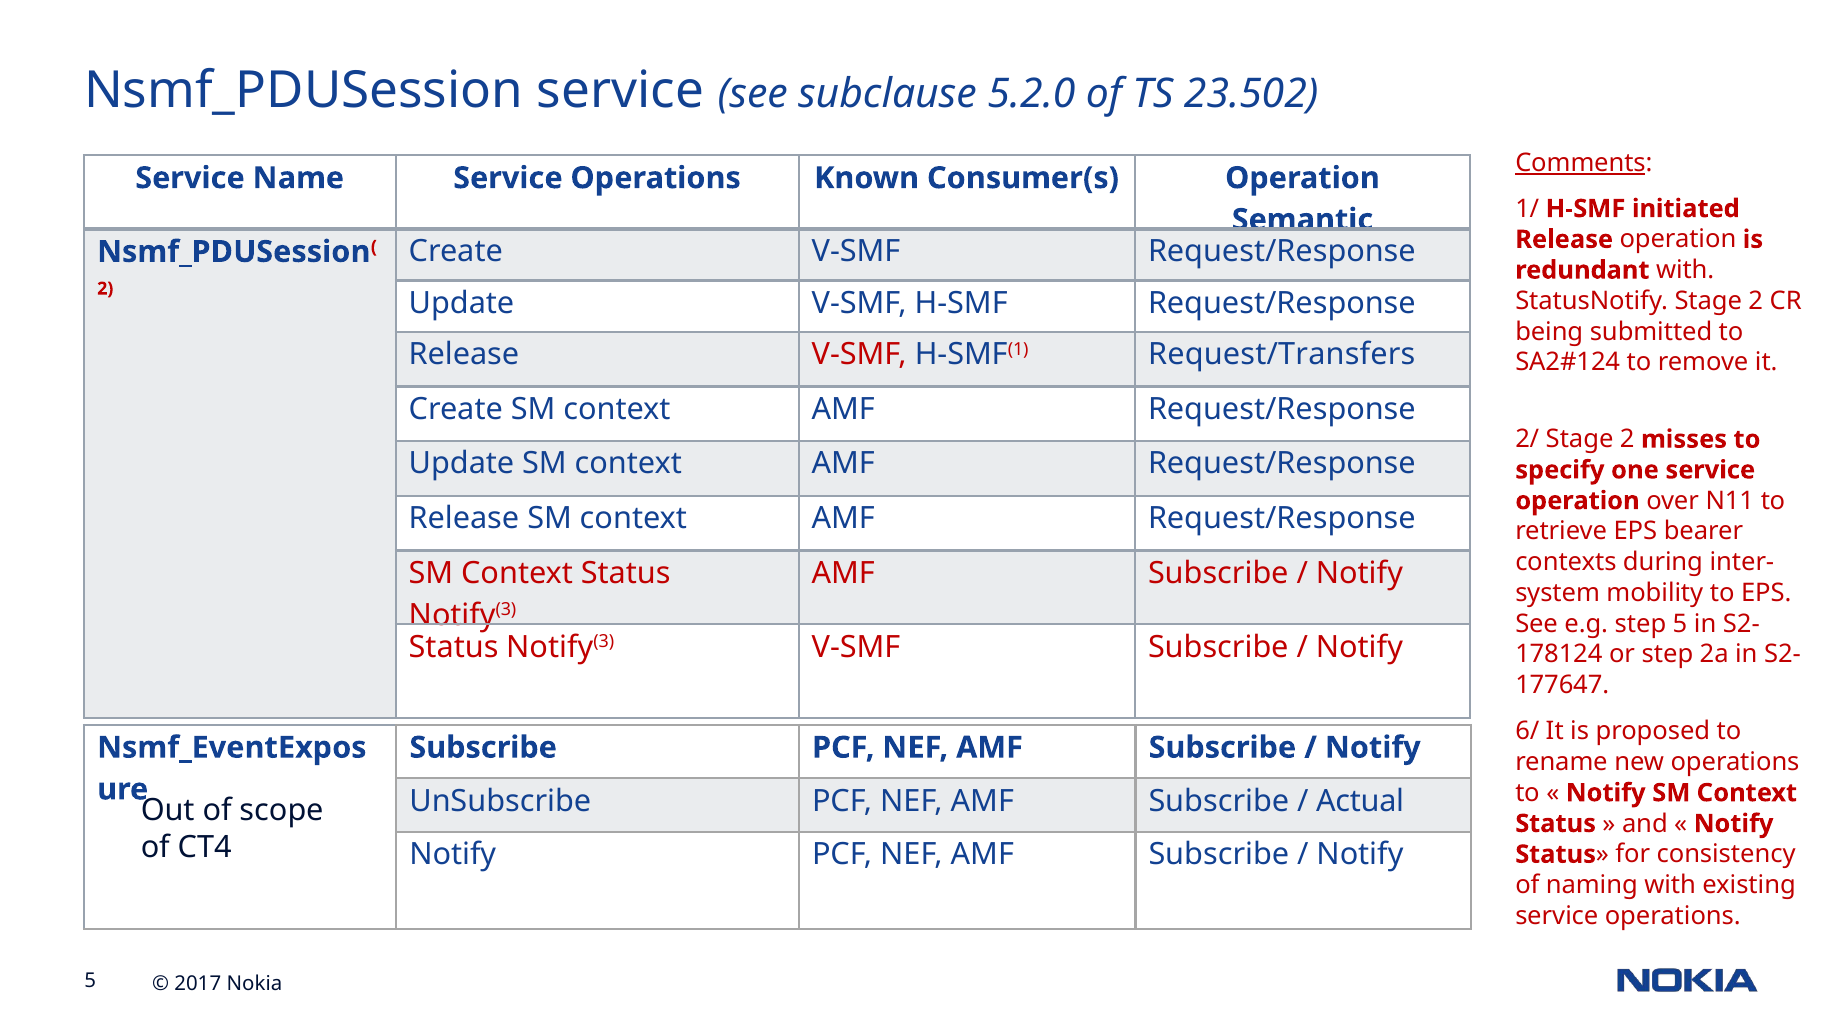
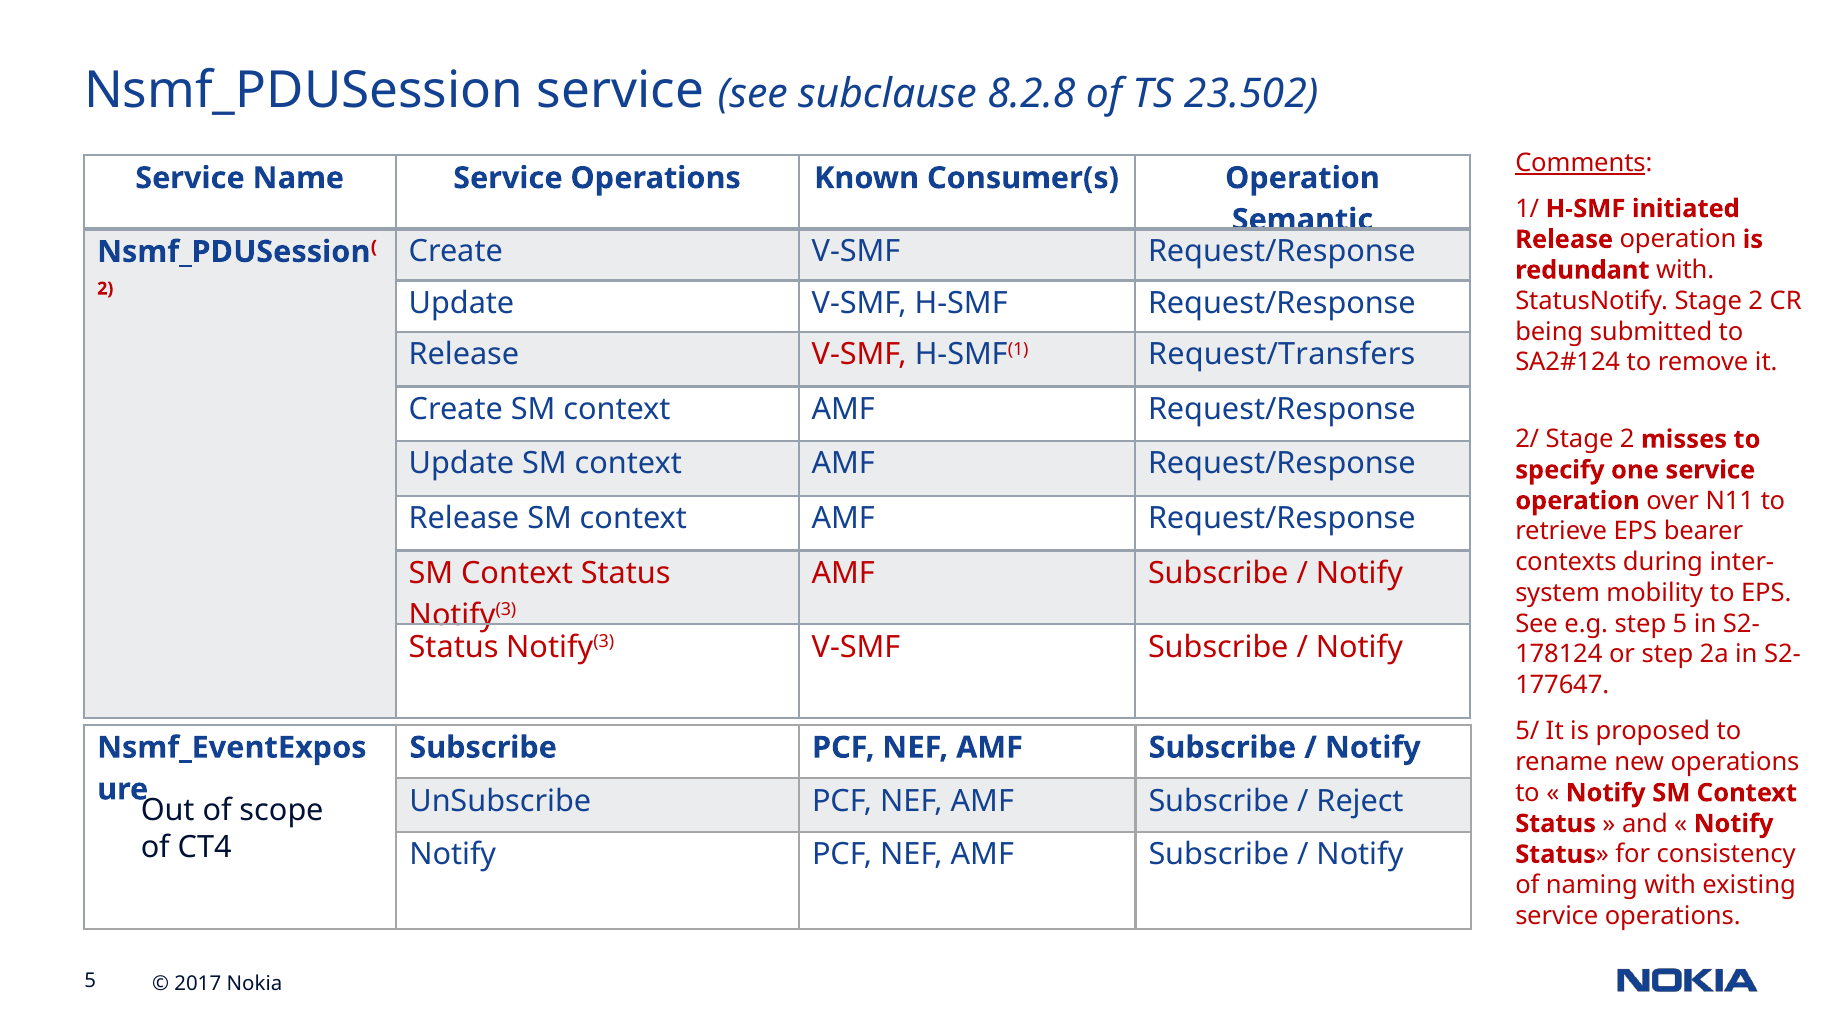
5.2.0: 5.2.0 -> 8.2.8
6/: 6/ -> 5/
Actual: Actual -> Reject
